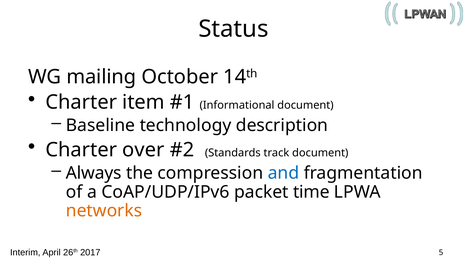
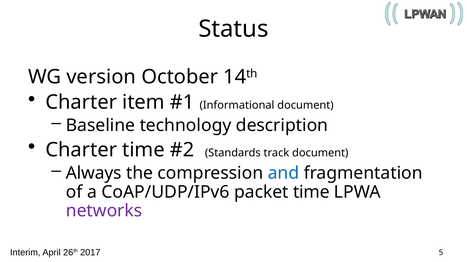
mailing: mailing -> version
Charter over: over -> time
networks colour: orange -> purple
